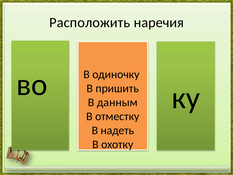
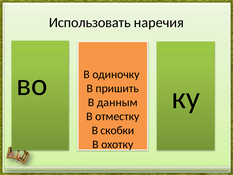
Расположить: Расположить -> Использовать
надеть: надеть -> скобки
